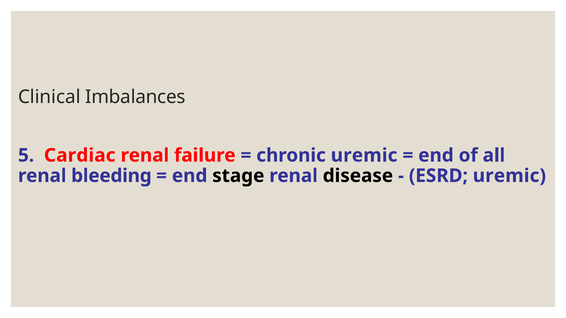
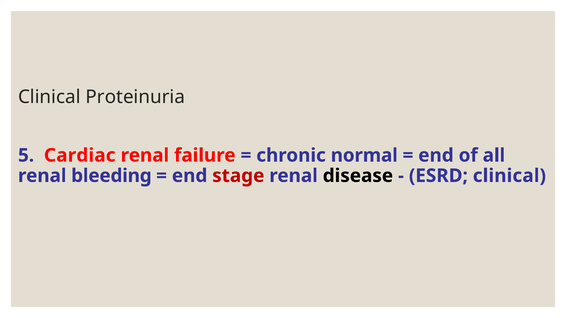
Imbalances: Imbalances -> Proteinuria
chronic uremic: uremic -> normal
stage colour: black -> red
ESRD uremic: uremic -> clinical
